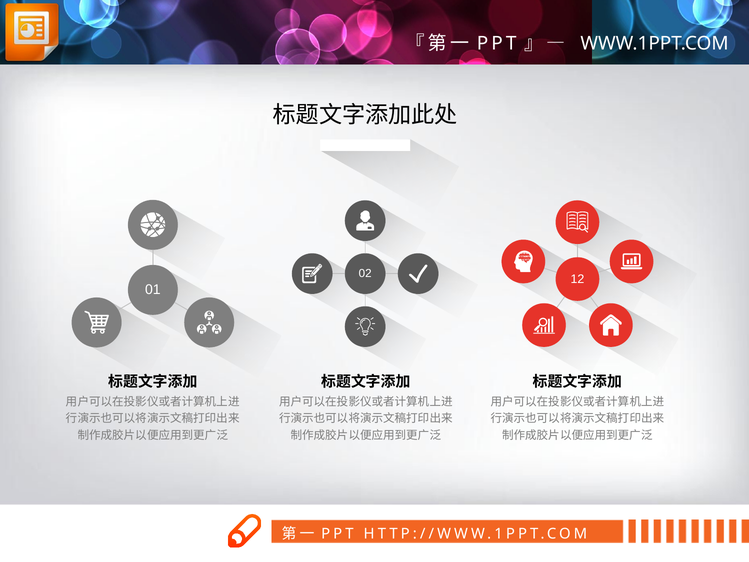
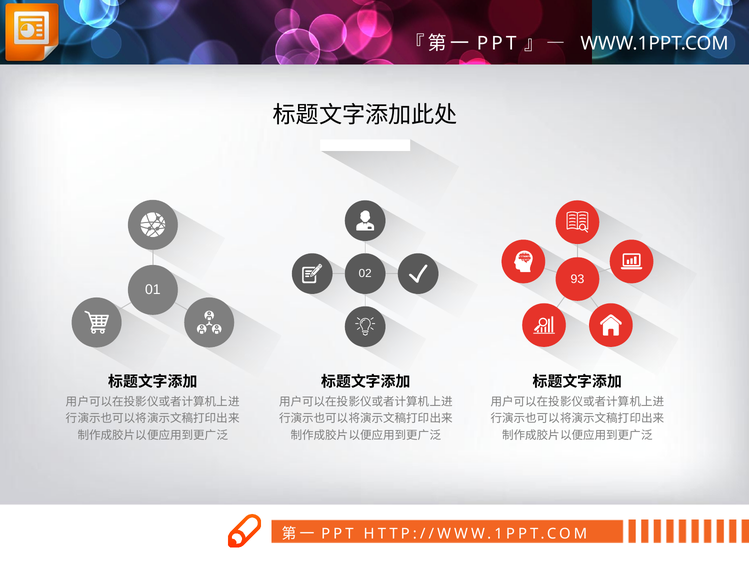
12: 12 -> 93
